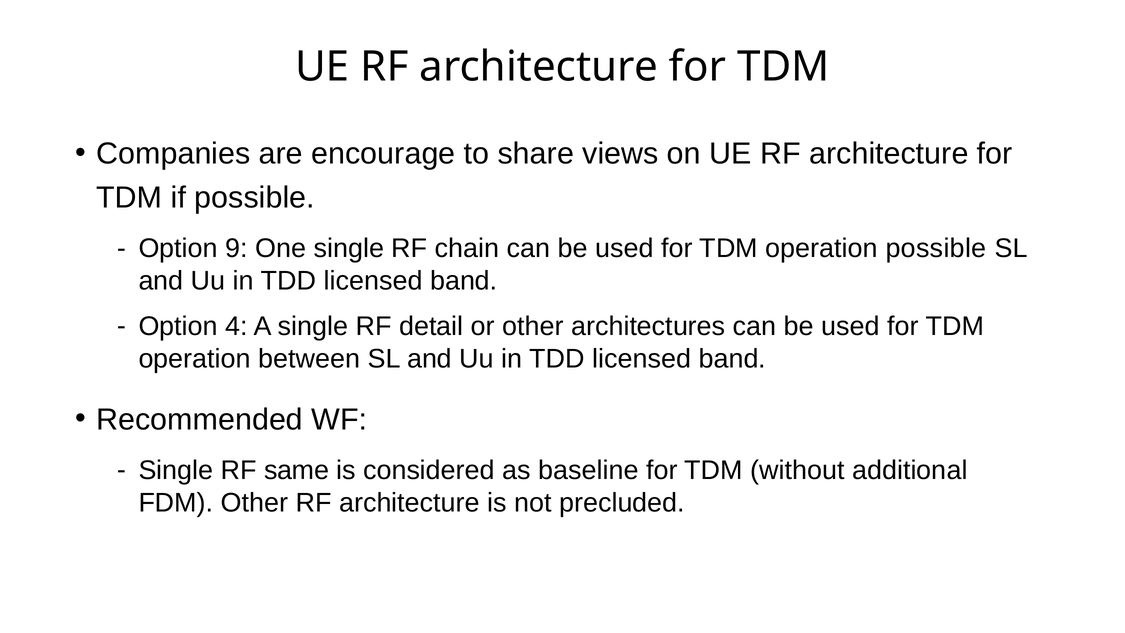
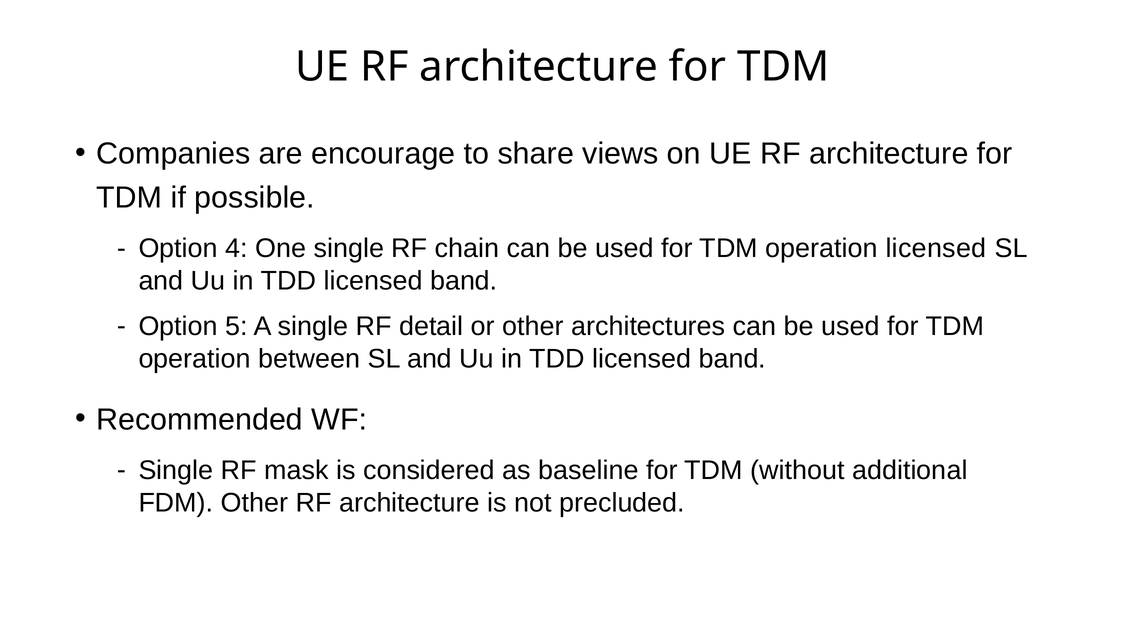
9: 9 -> 4
operation possible: possible -> licensed
4: 4 -> 5
same: same -> mask
